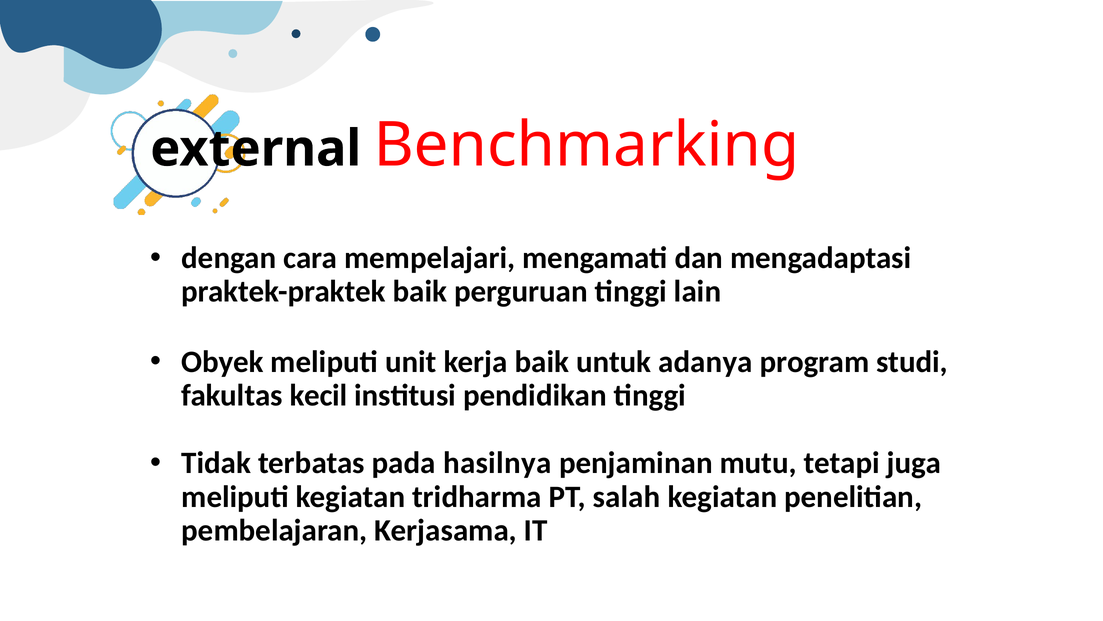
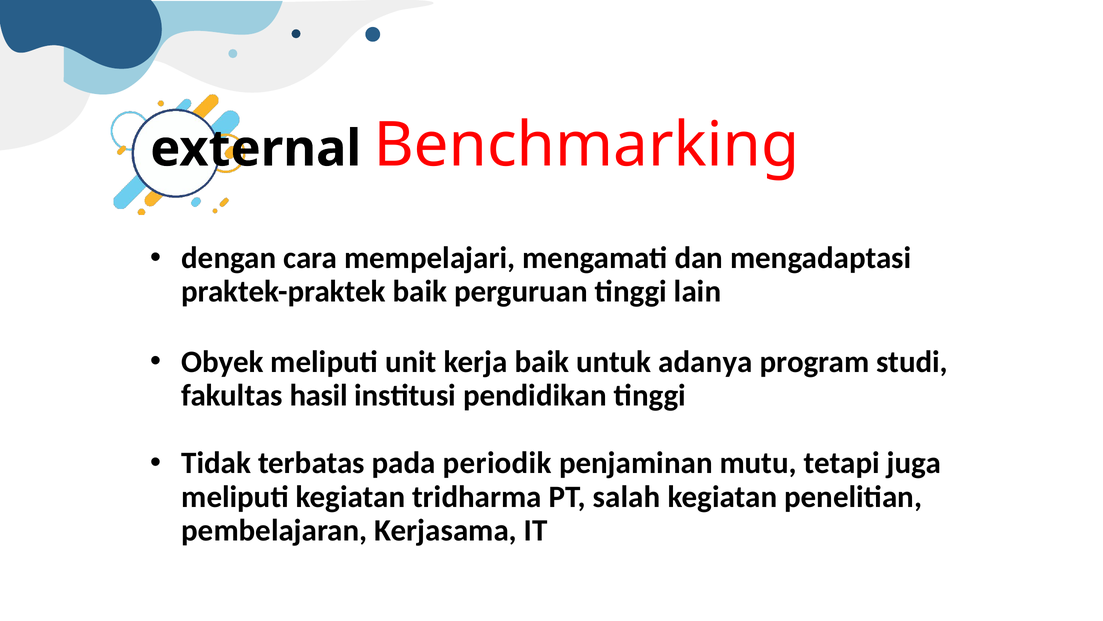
kecil: kecil -> hasil
hasilnya: hasilnya -> periodik
